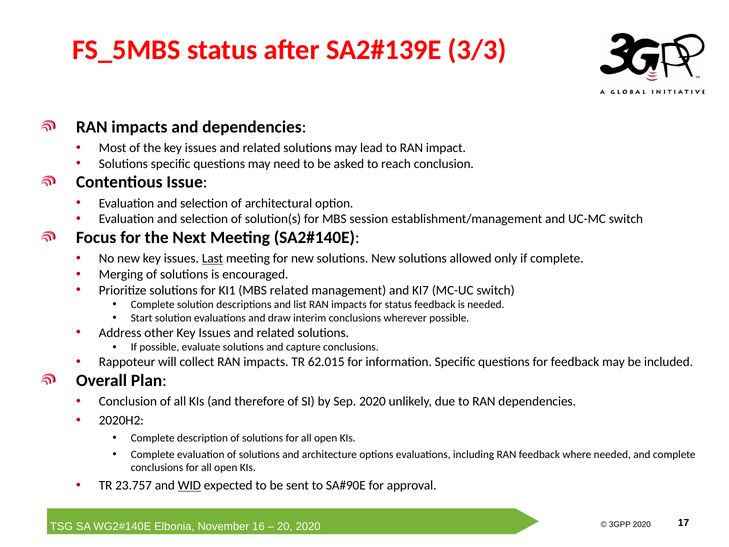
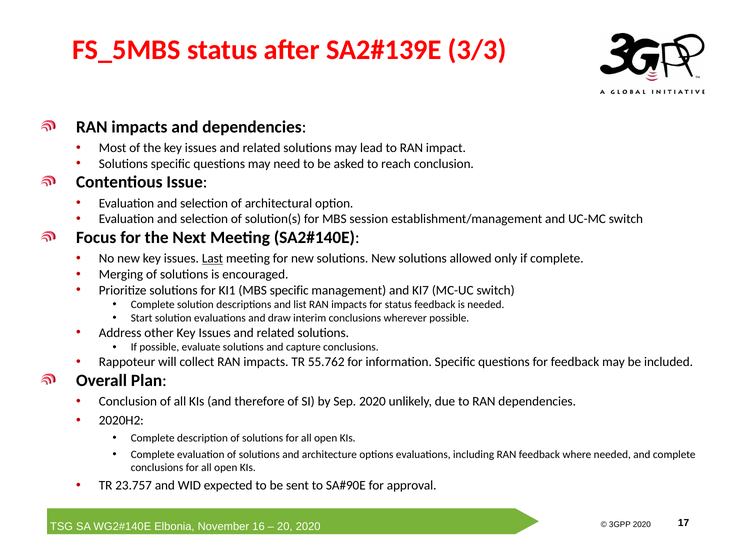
MBS related: related -> specific
62.015: 62.015 -> 55.762
WID underline: present -> none
